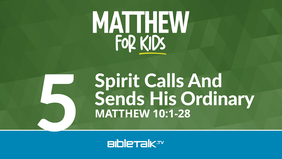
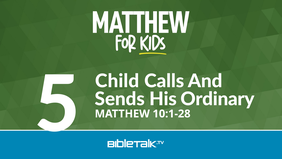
Spirit: Spirit -> Child
